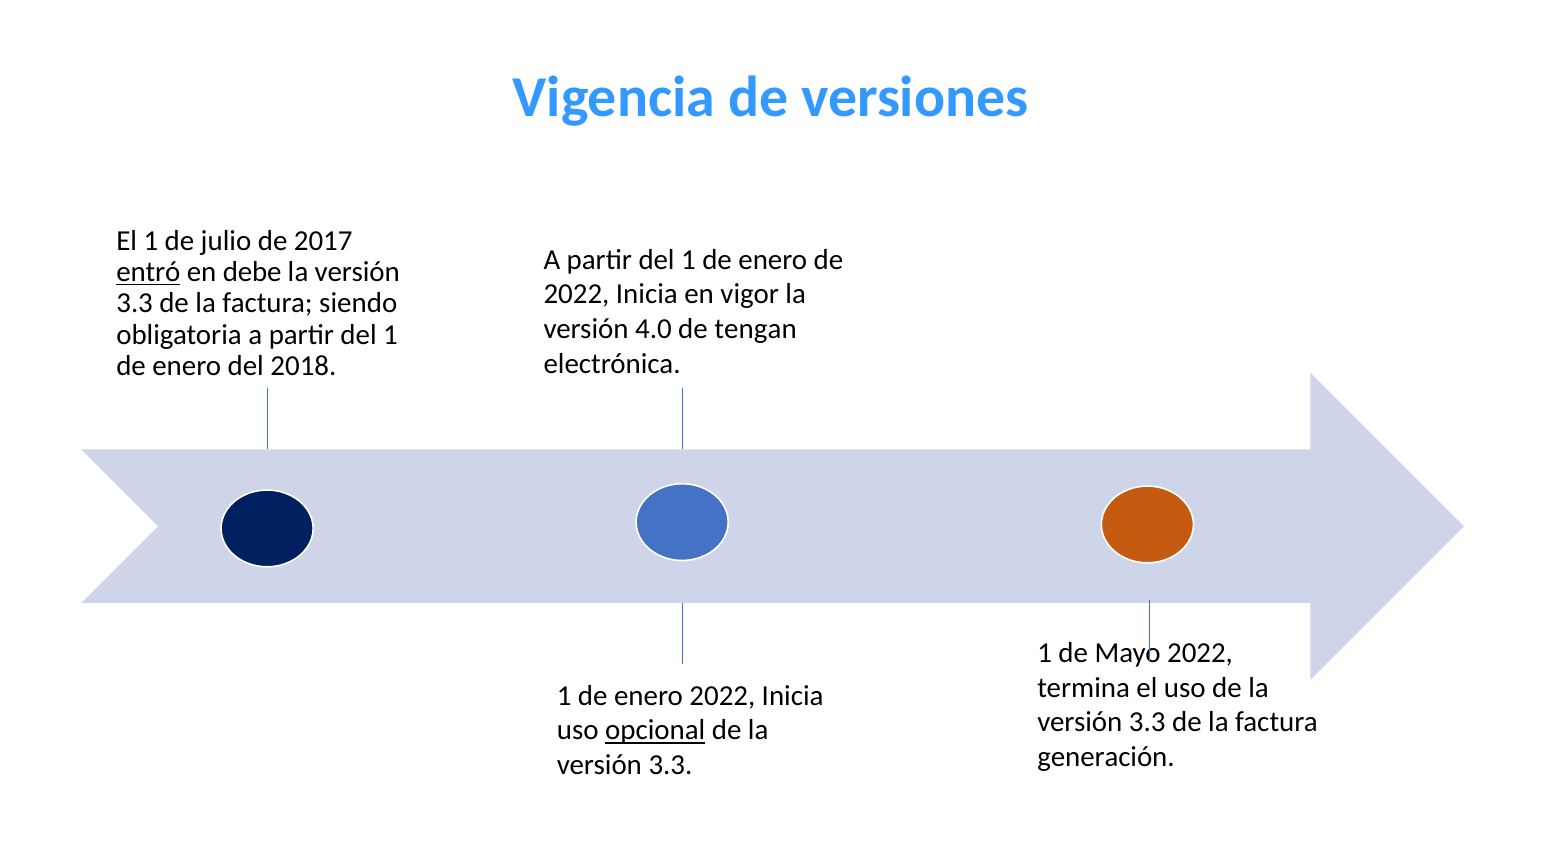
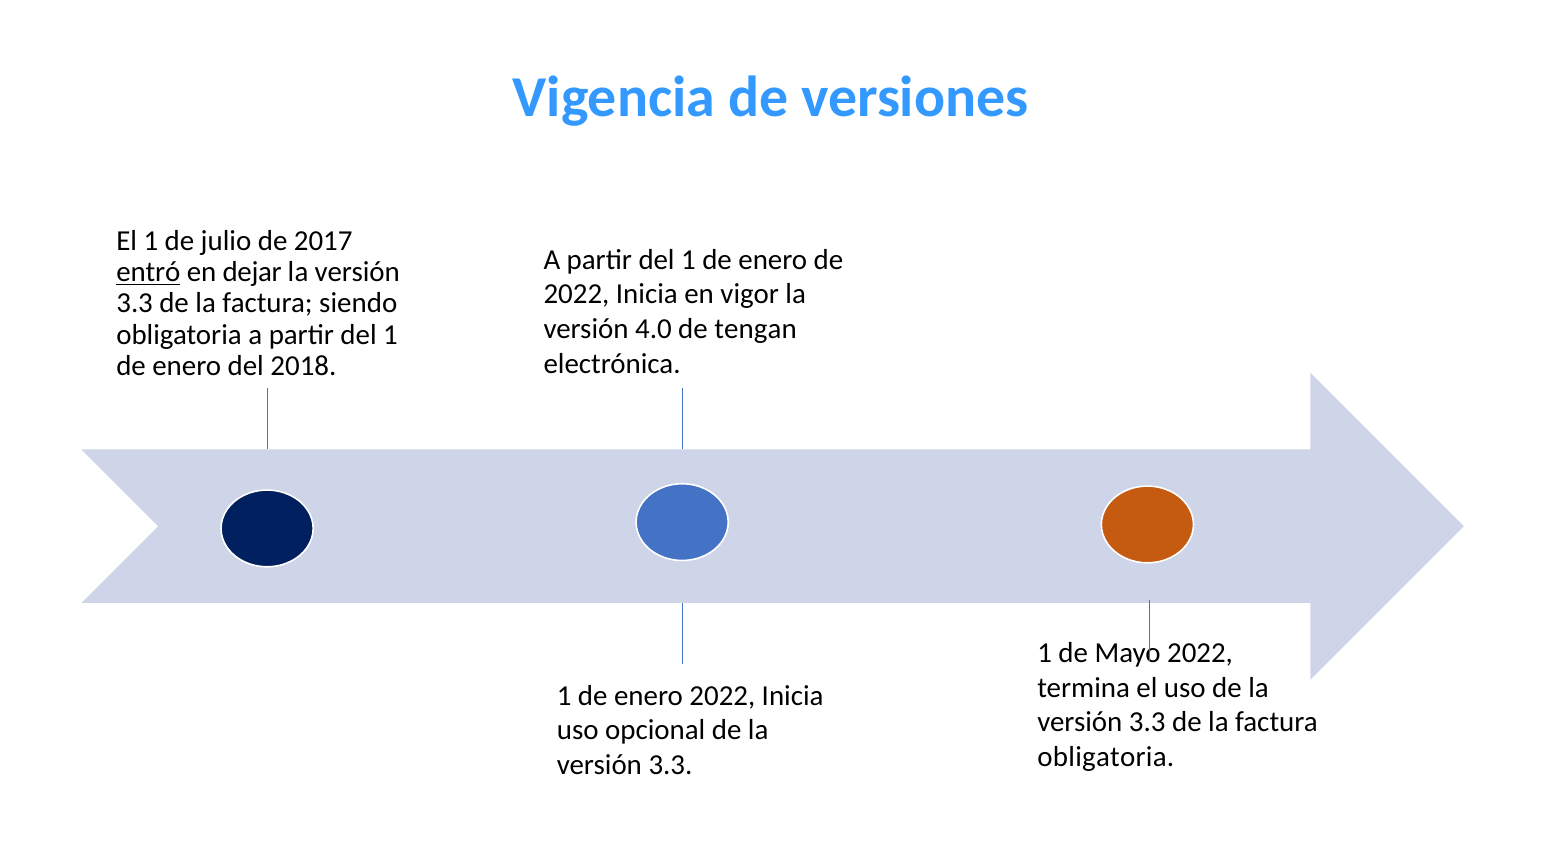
debe: debe -> dejar
opcional underline: present -> none
generación at (1106, 757): generación -> obligatoria
